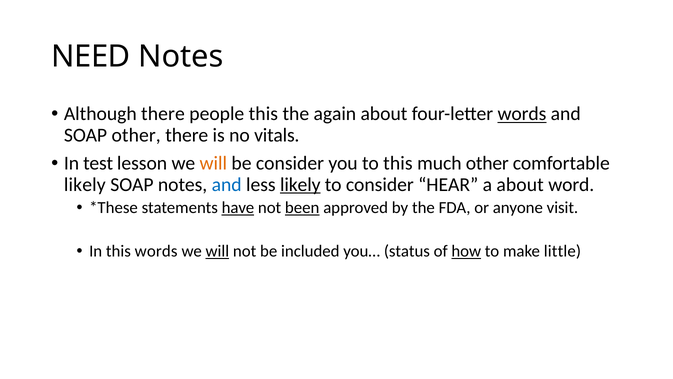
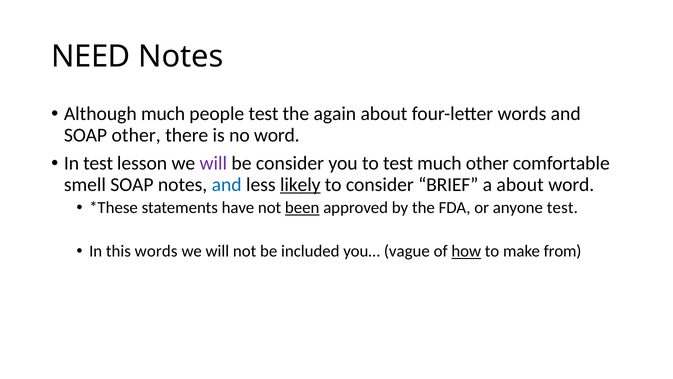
Although there: there -> much
people this: this -> test
words at (522, 114) underline: present -> none
no vitals: vitals -> word
will at (213, 163) colour: orange -> purple
to this: this -> test
likely at (85, 184): likely -> smell
HEAR: HEAR -> BRIEF
have underline: present -> none
anyone visit: visit -> test
will at (217, 251) underline: present -> none
status: status -> vague
little: little -> from
